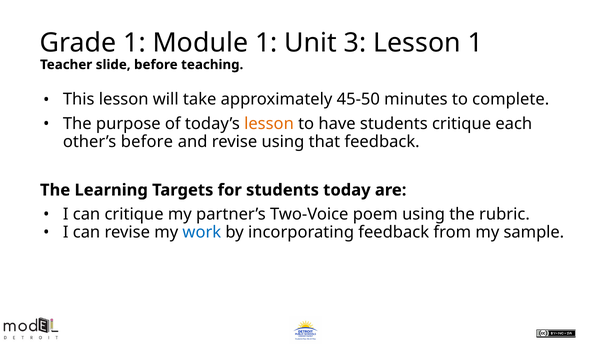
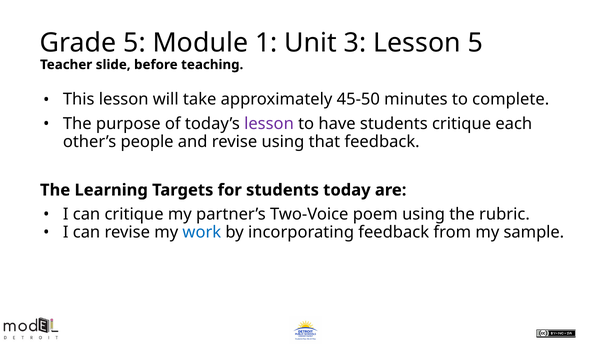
Grade 1: 1 -> 5
Lesson 1: 1 -> 5
lesson at (269, 124) colour: orange -> purple
other’s before: before -> people
